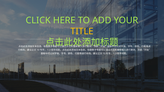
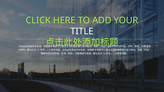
TITLE colour: yellow -> white
